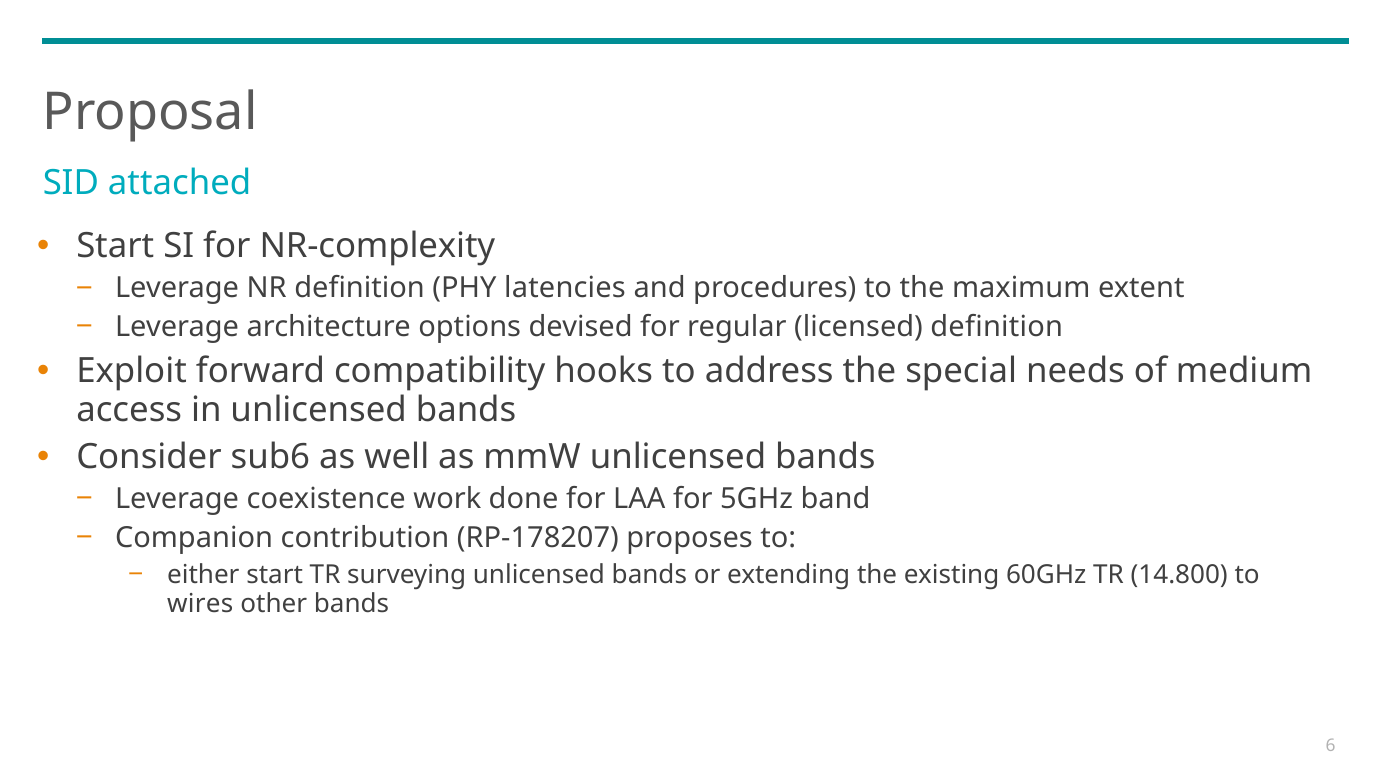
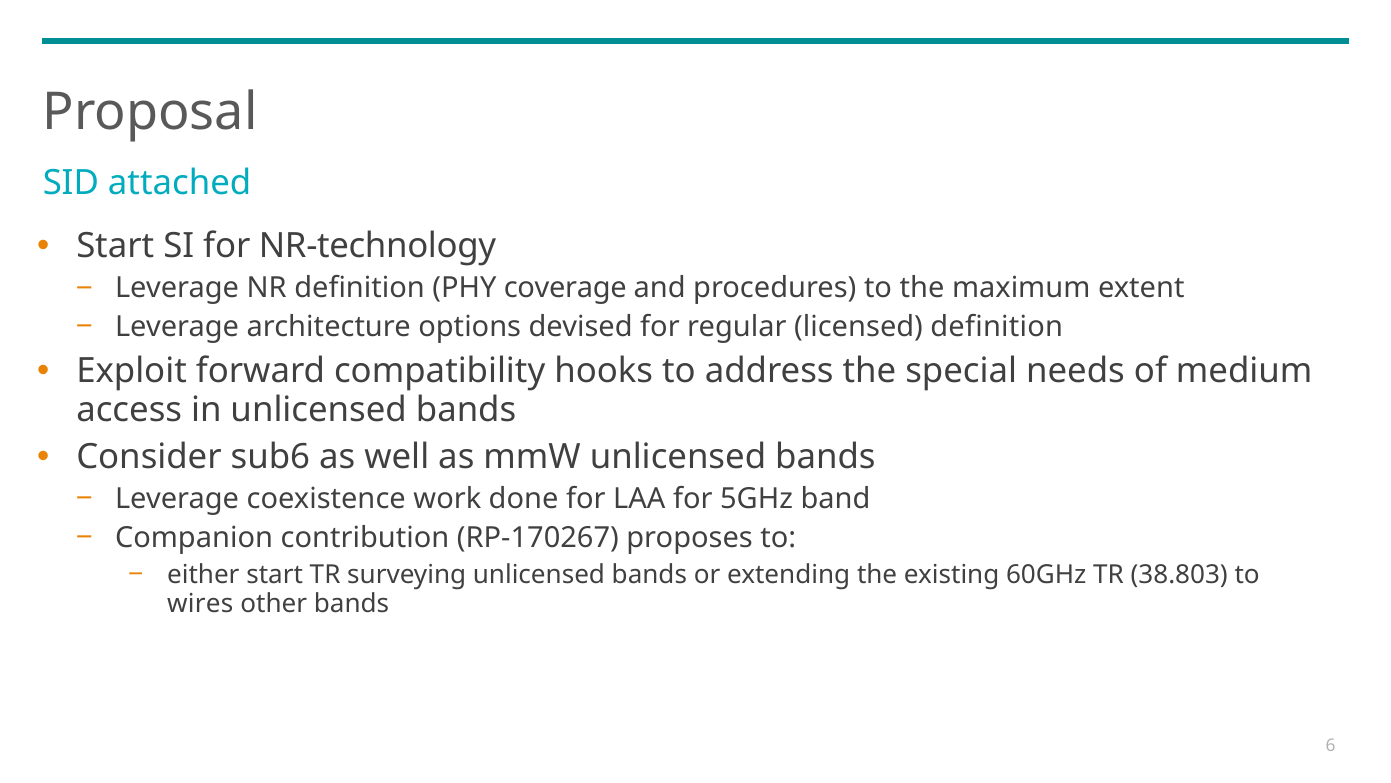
NR-complexity: NR-complexity -> NR-technology
latencies: latencies -> coverage
RP-178207: RP-178207 -> RP-170267
14.800: 14.800 -> 38.803
